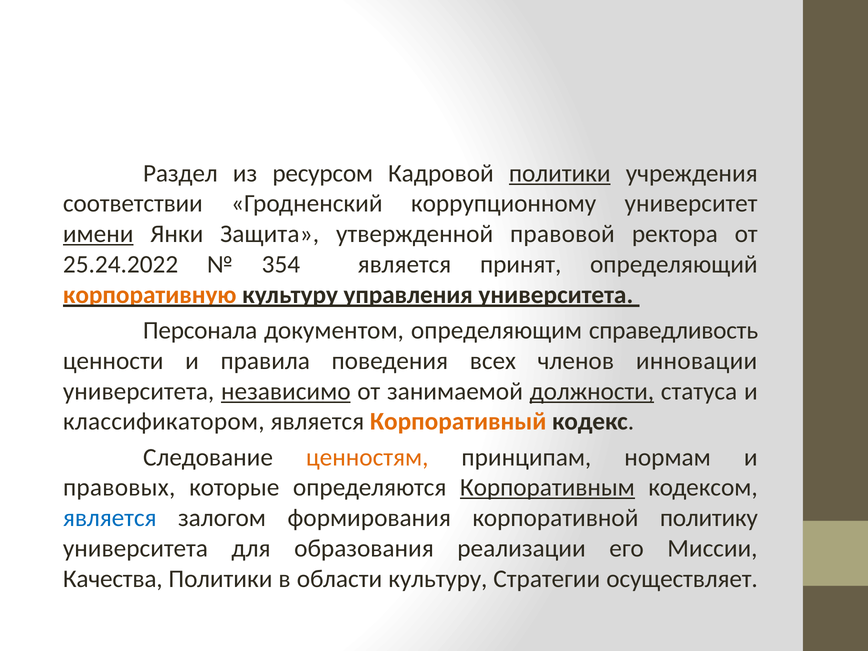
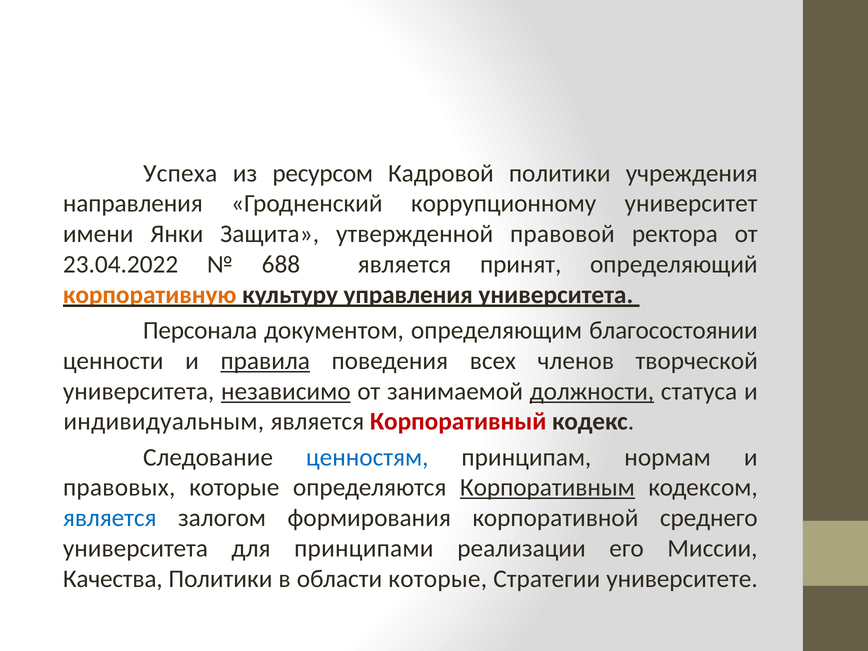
Раздел: Раздел -> Успеха
политики at (560, 173) underline: present -> none
соответствии: соответствии -> направления
имени underline: present -> none
25.24.2022: 25.24.2022 -> 23.04.2022
354: 354 -> 688
справедливость: справедливость -> благосостоянии
правила underline: none -> present
инновации: инновации -> творческой
классификатором: классификатором -> индивидуальным
Корпоративный colour: orange -> red
ценностям colour: orange -> blue
политику: политику -> среднего
образования: образования -> принципами
области культуру: культуру -> которые
осуществляет: осуществляет -> университете
